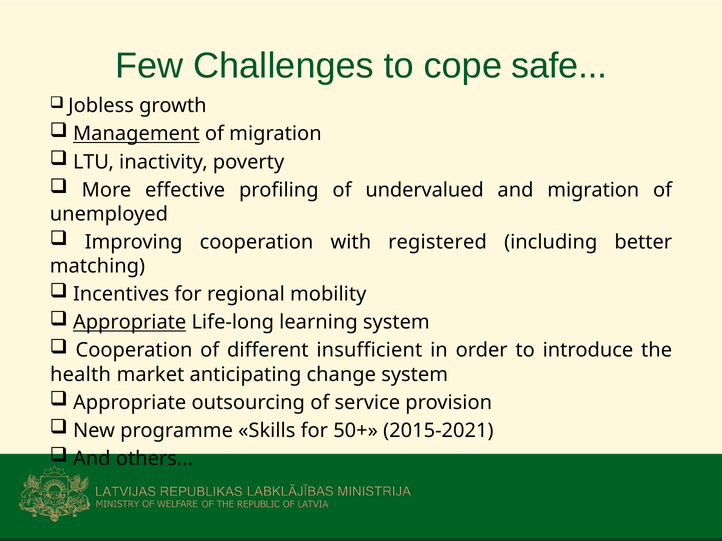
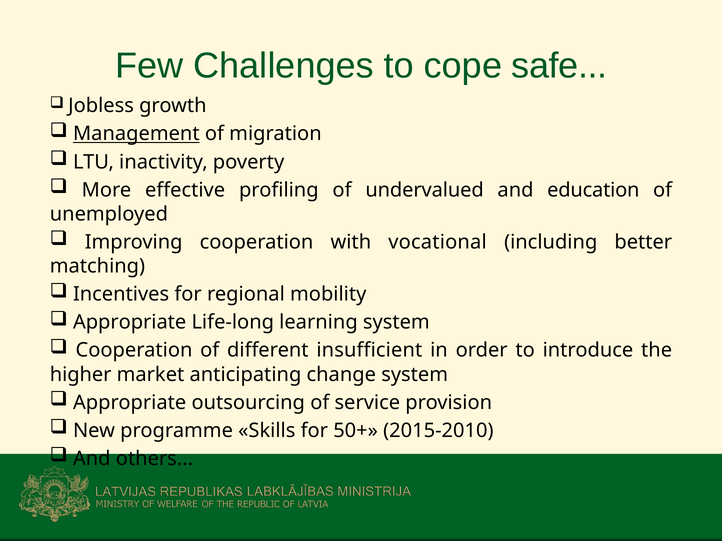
and migration: migration -> education
registered: registered -> vocational
Appropriate at (130, 323) underline: present -> none
health: health -> higher
2015-2021: 2015-2021 -> 2015-2010
